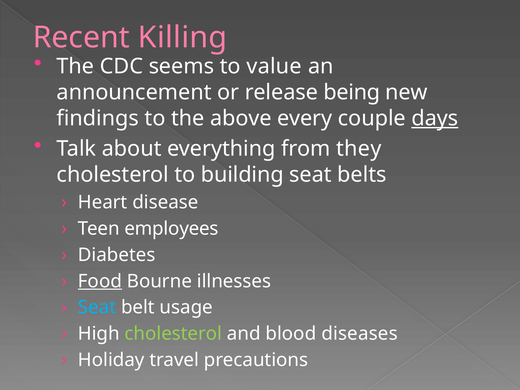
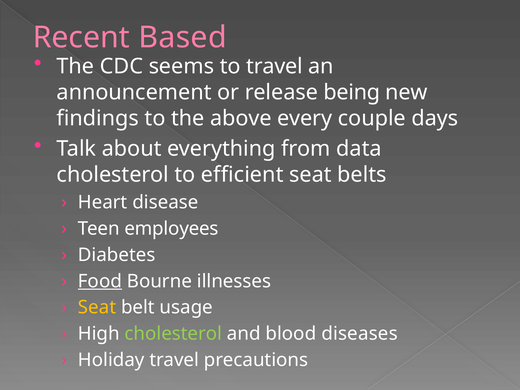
Killing: Killing -> Based
to value: value -> travel
days underline: present -> none
they: they -> data
building: building -> efficient
Seat at (97, 307) colour: light blue -> yellow
